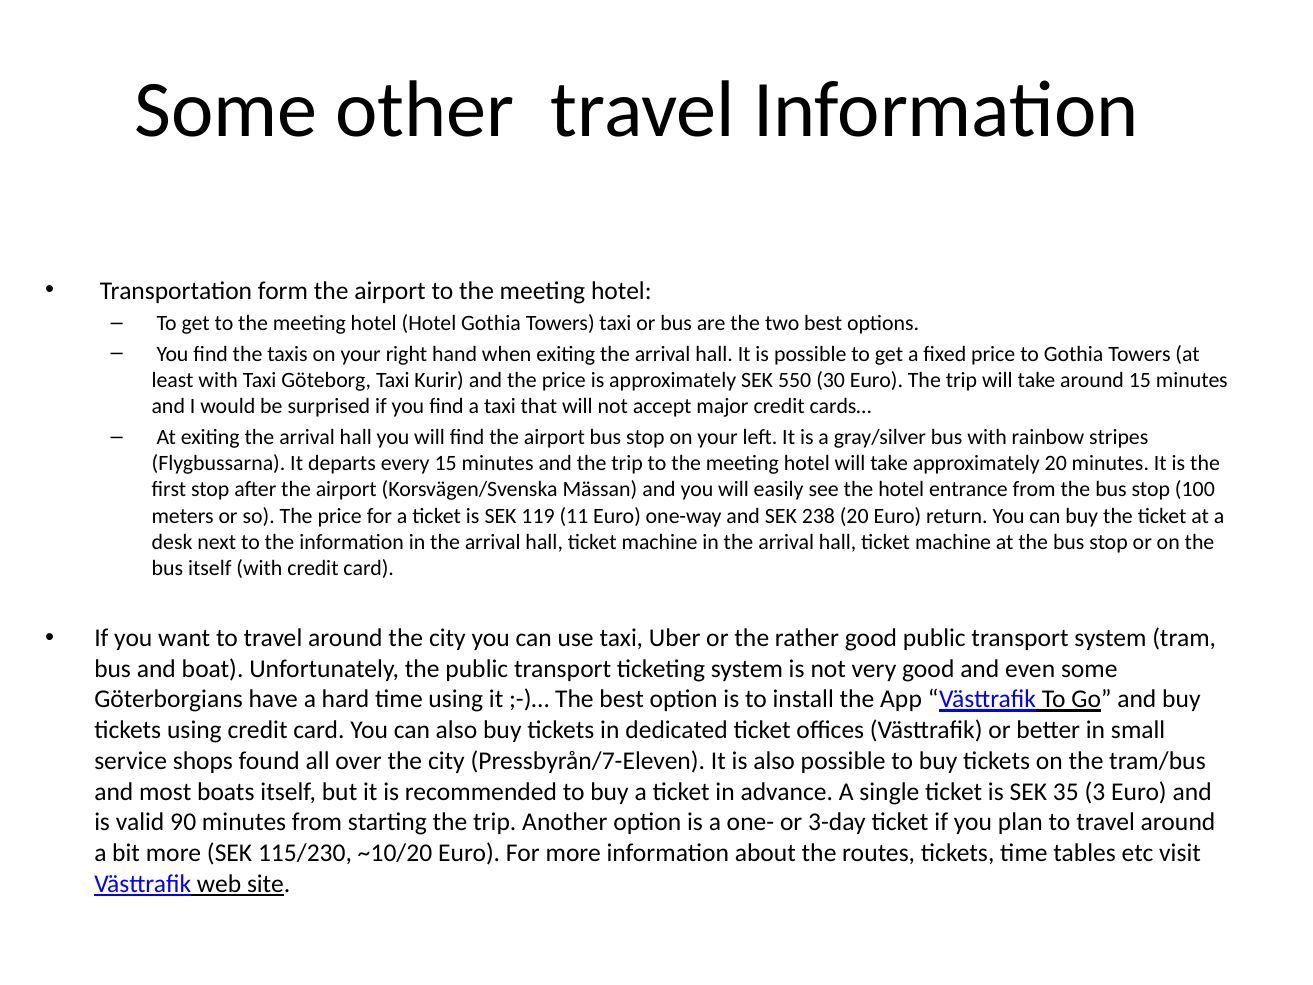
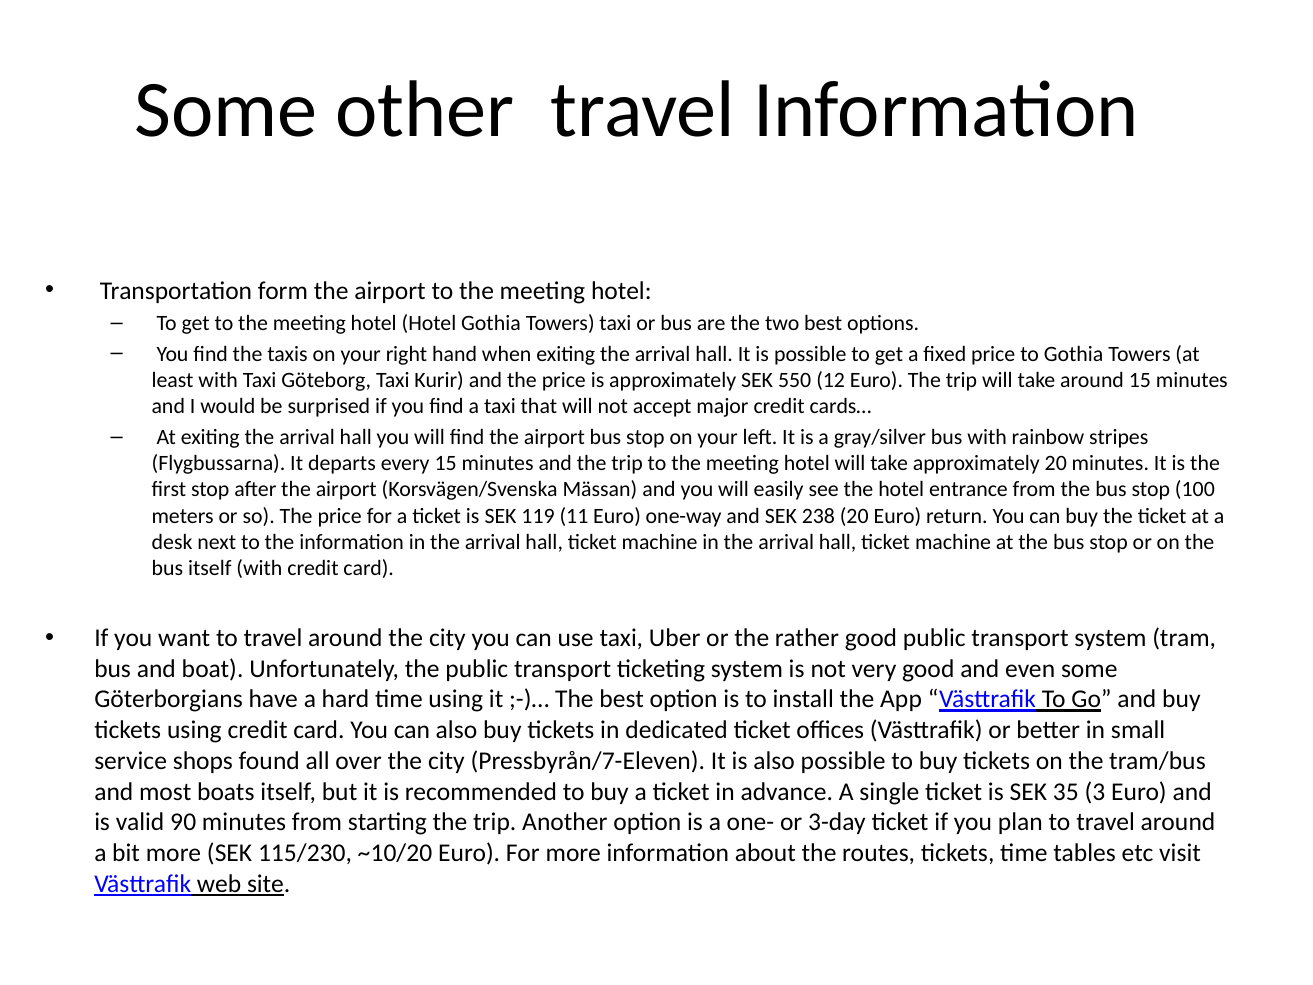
30: 30 -> 12
